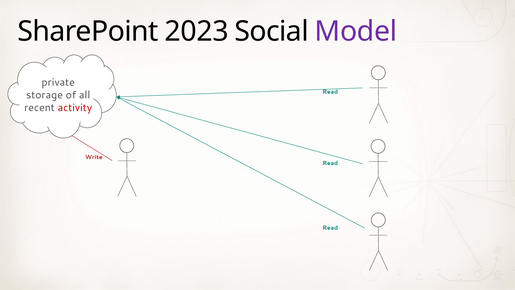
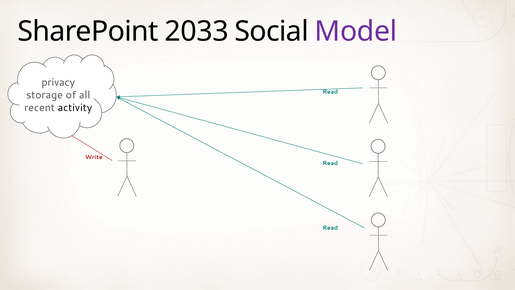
2023: 2023 -> 2033
private: private -> privacy
activity colour: red -> black
